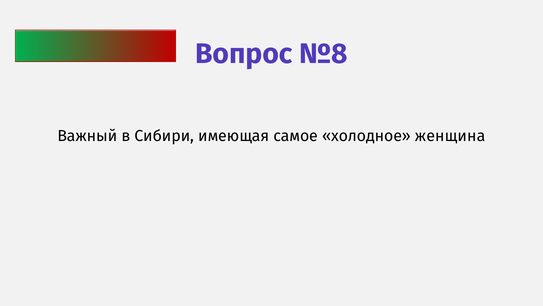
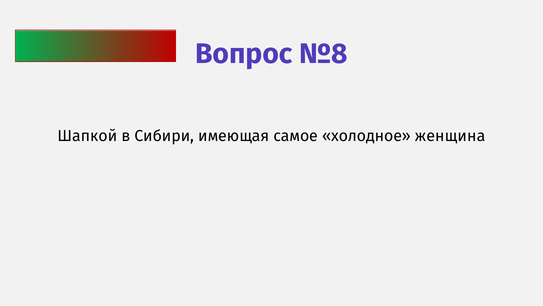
Важный: Важный -> Шапкой
